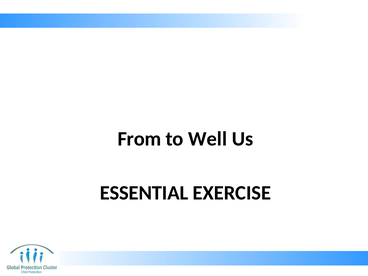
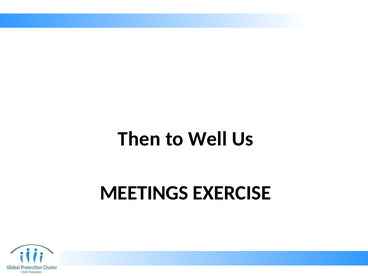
From: From -> Then
ESSENTIAL: ESSENTIAL -> MEETINGS
